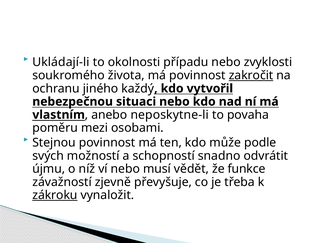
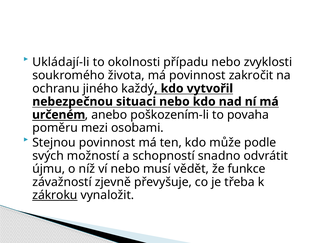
zakročit underline: present -> none
vlastním: vlastním -> určeném
neposkytne-li: neposkytne-li -> poškozením-li
